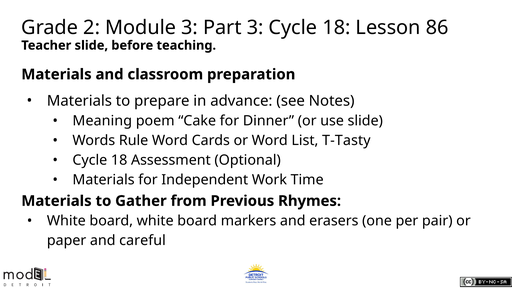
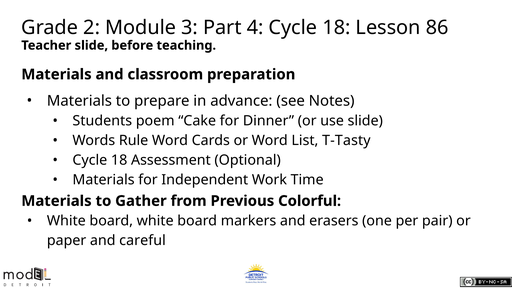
Part 3: 3 -> 4
Meaning: Meaning -> Students
Rhymes: Rhymes -> Colorful
